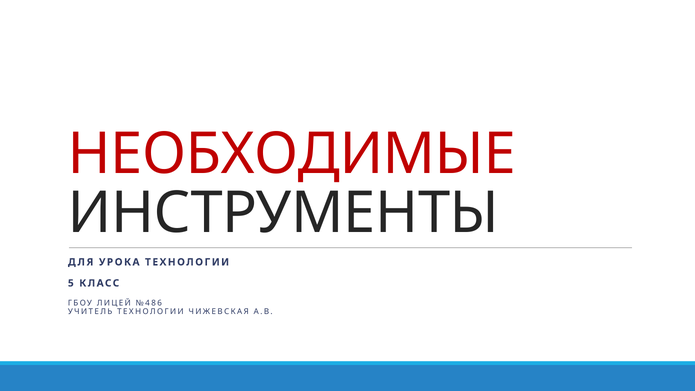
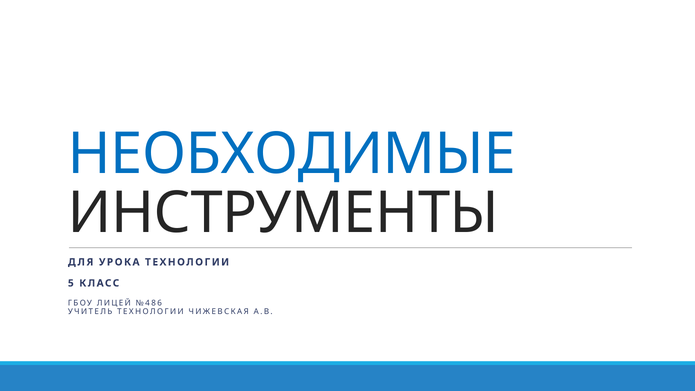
НЕОБХОДИМЫЕ colour: red -> blue
